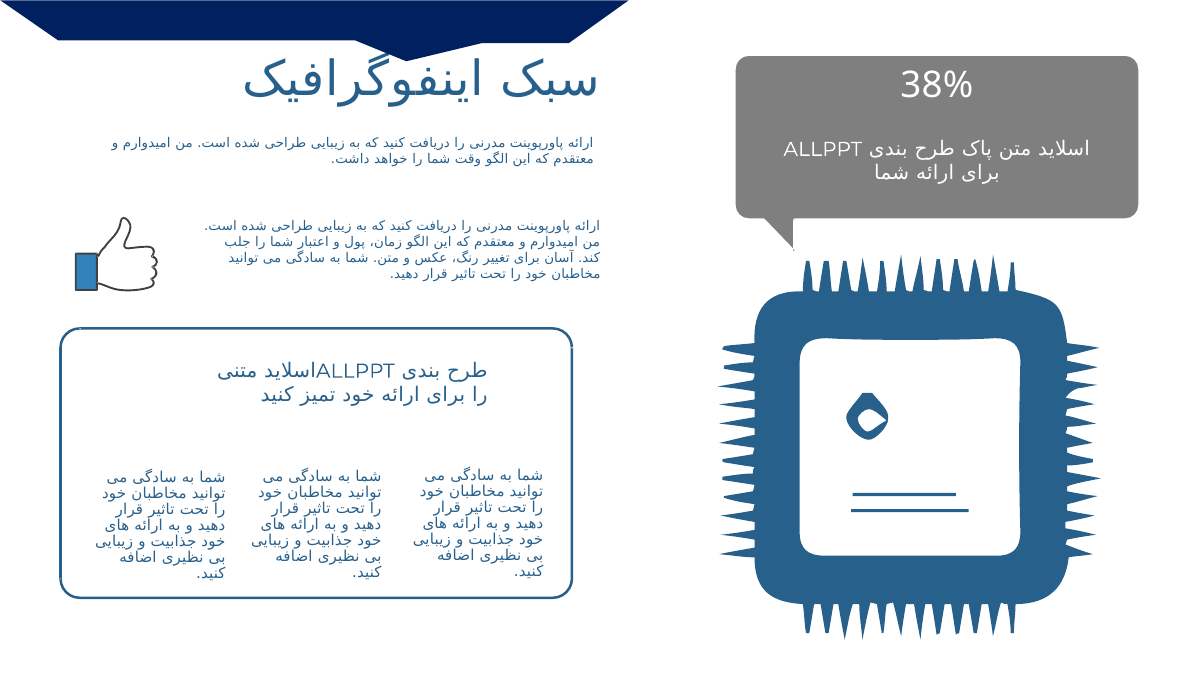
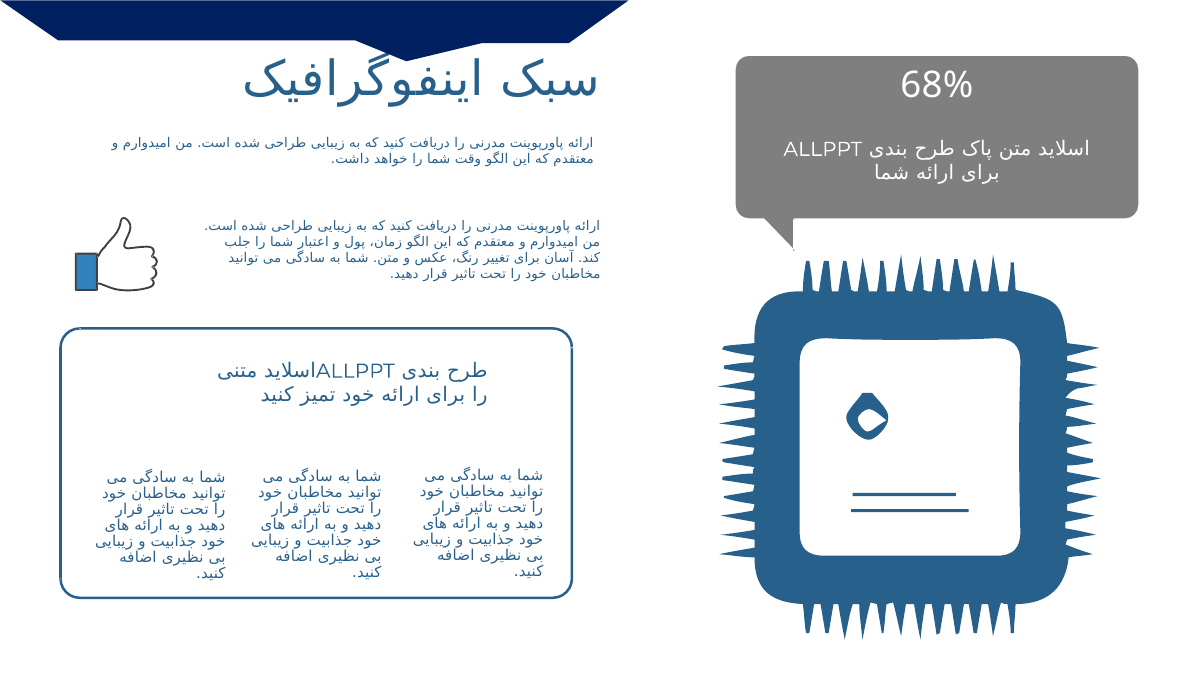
38%: 38% -> 68%
